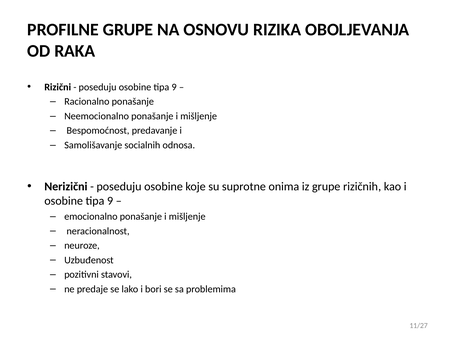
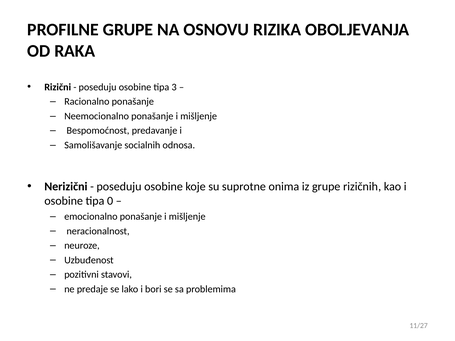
poseduju osobine tipa 9: 9 -> 3
9 at (110, 201): 9 -> 0
